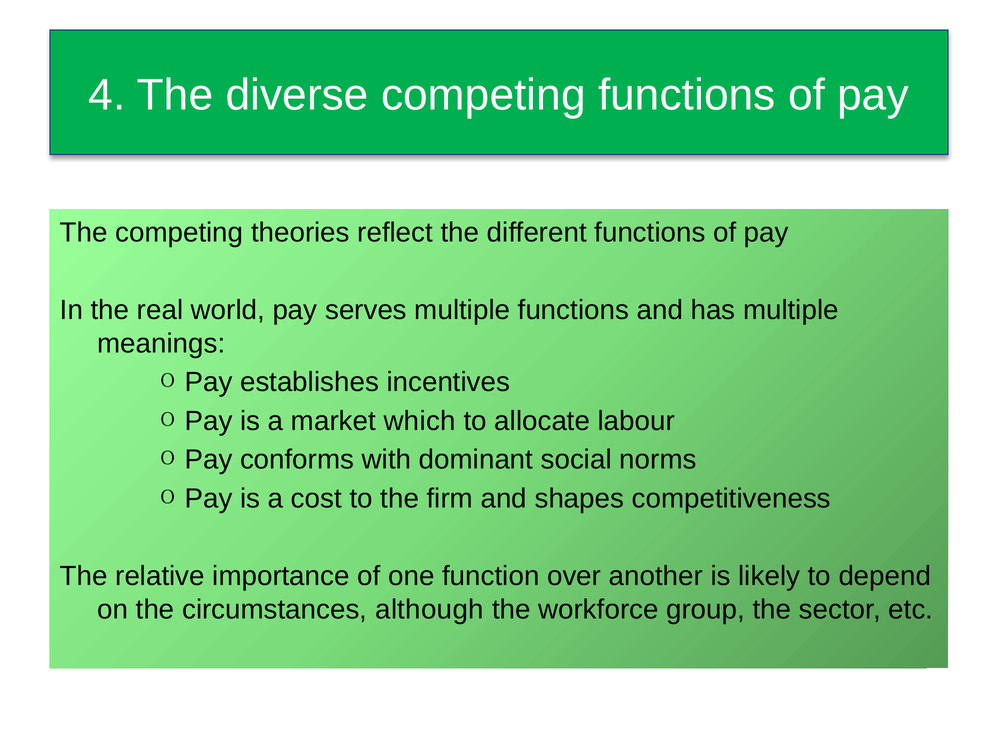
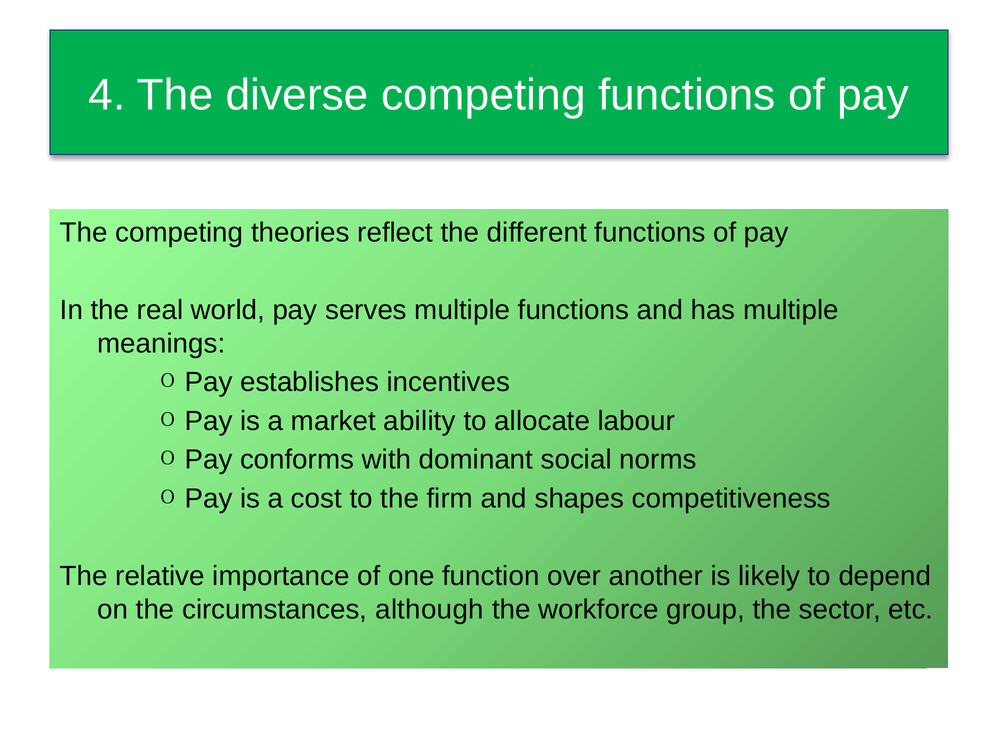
which: which -> ability
